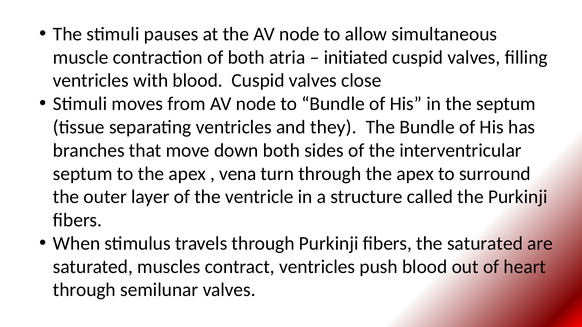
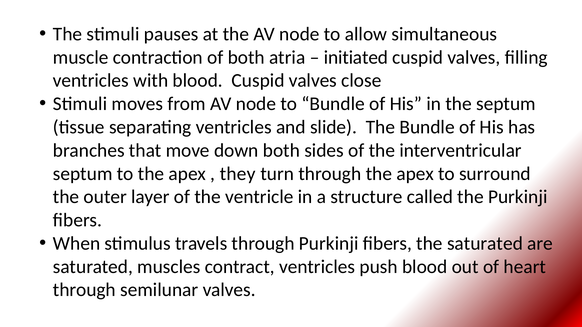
they: they -> slide
vena: vena -> they
